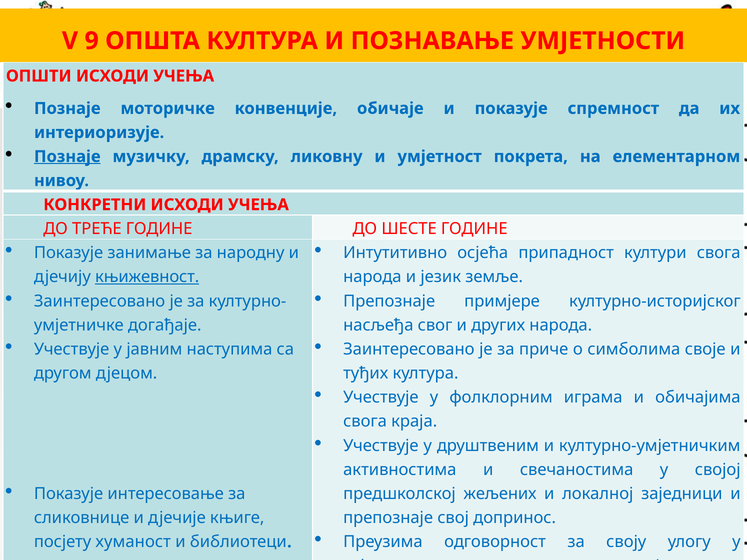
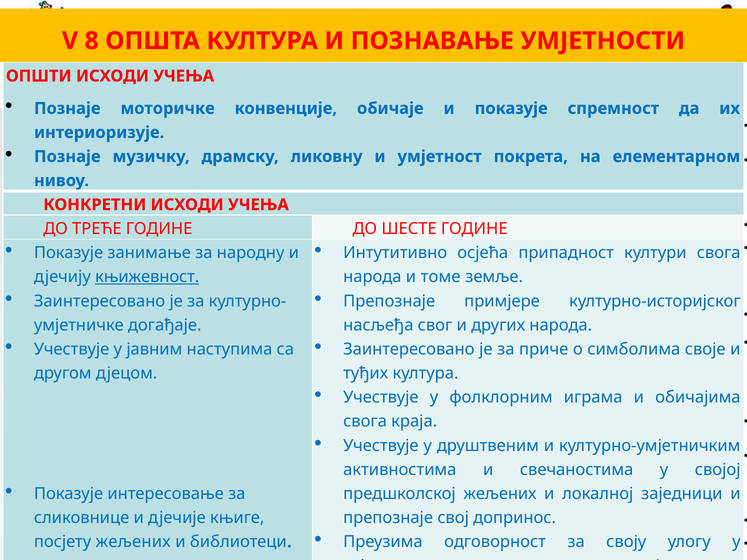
9: 9 -> 8
Познаје at (67, 157) underline: present -> none
језик: језик -> томе
посјету хуманост: хуманост -> жељених
